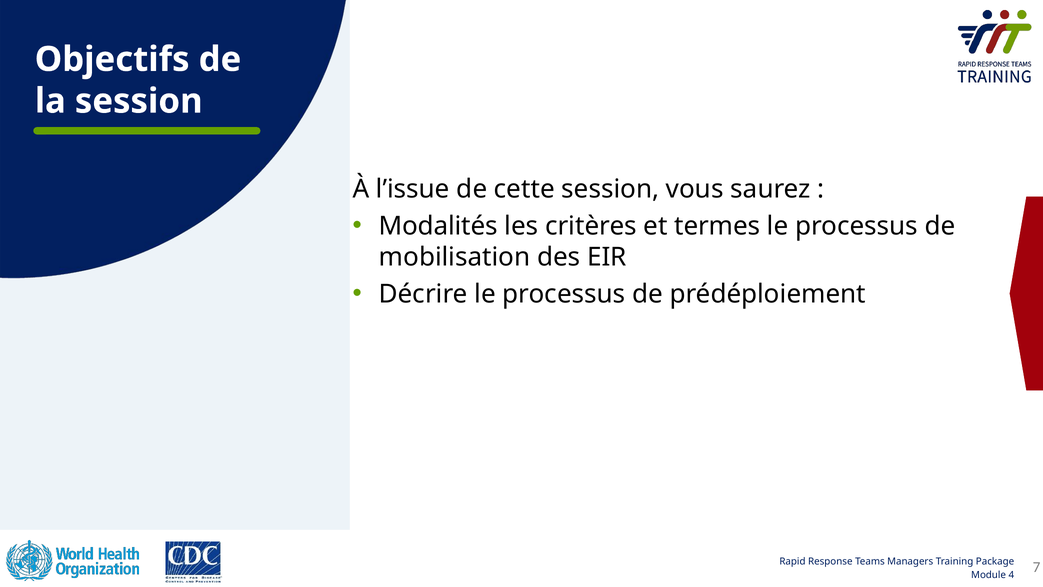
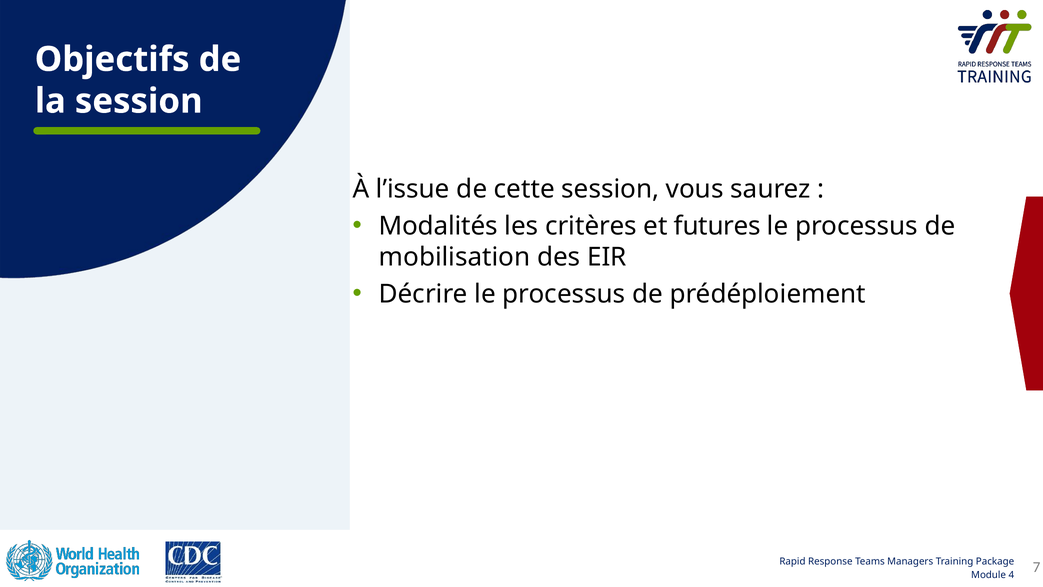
termes: termes -> futures
